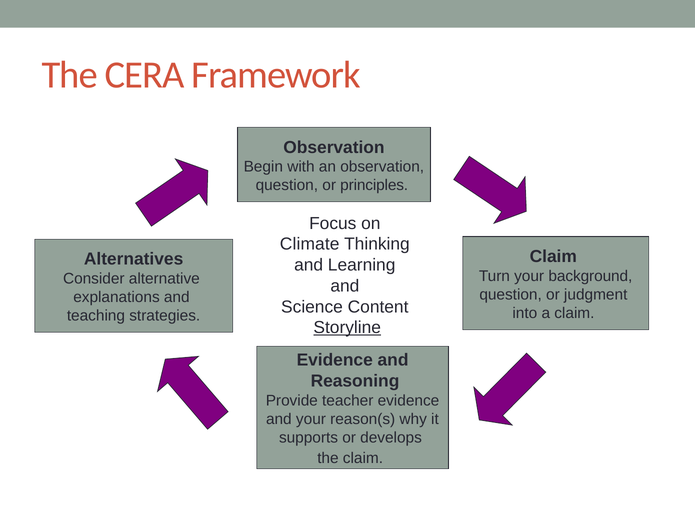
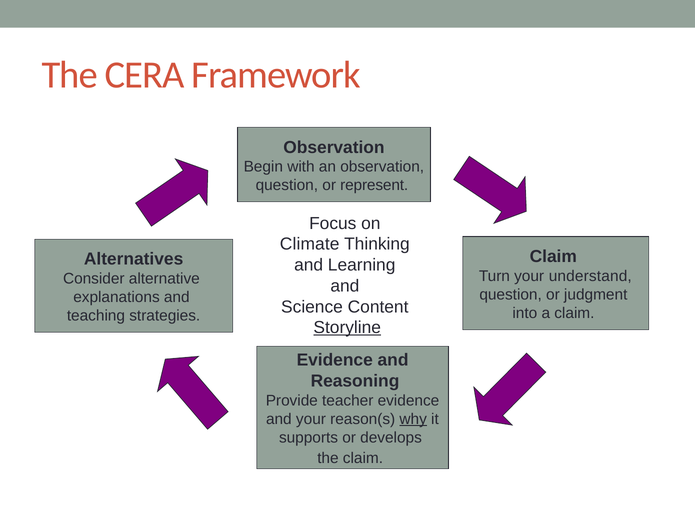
principles: principles -> represent
background: background -> understand
why underline: none -> present
